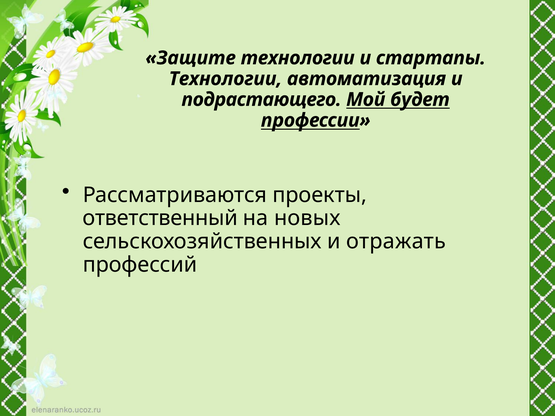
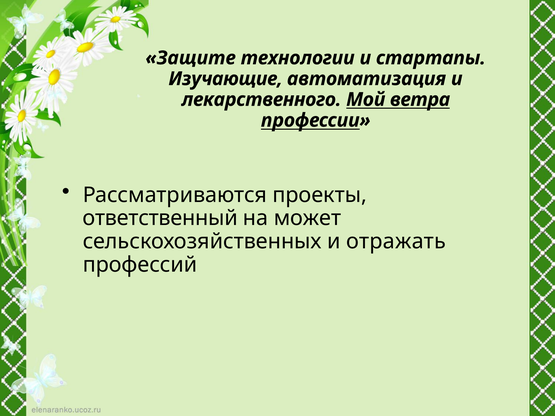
Технологии at (225, 79): Технологии -> Изучающие
подрастающего: подрастающего -> лекарственного
будет: будет -> ветра
новых: новых -> может
